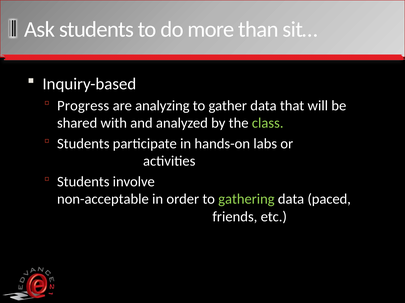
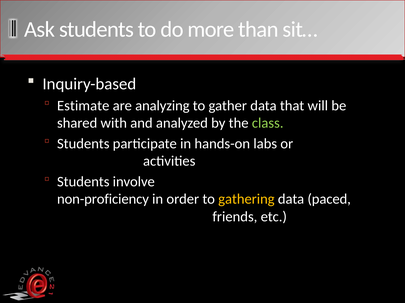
Progress: Progress -> Estimate
non-acceptable: non-acceptable -> non-proficiency
gathering colour: light green -> yellow
